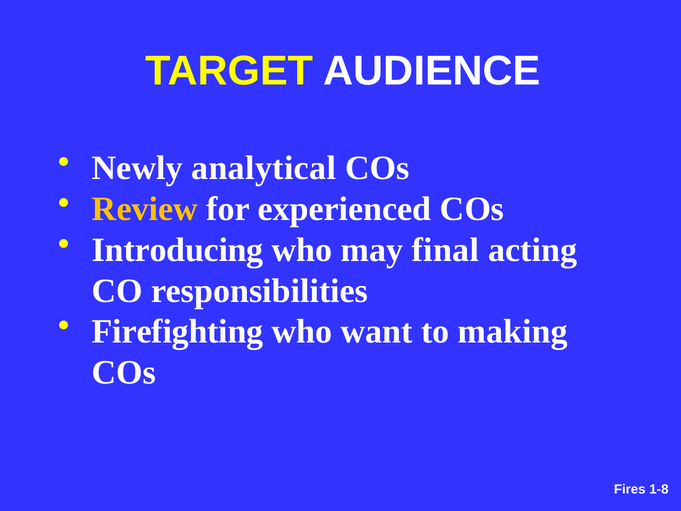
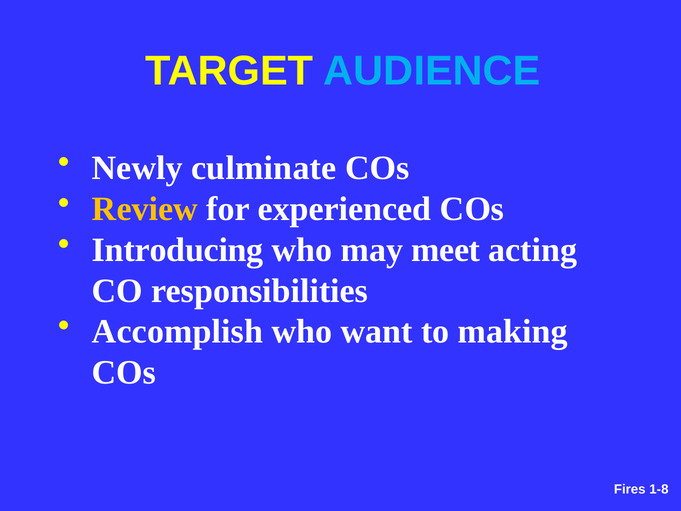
AUDIENCE colour: white -> light blue
analytical: analytical -> culminate
final: final -> meet
Firefighting: Firefighting -> Accomplish
